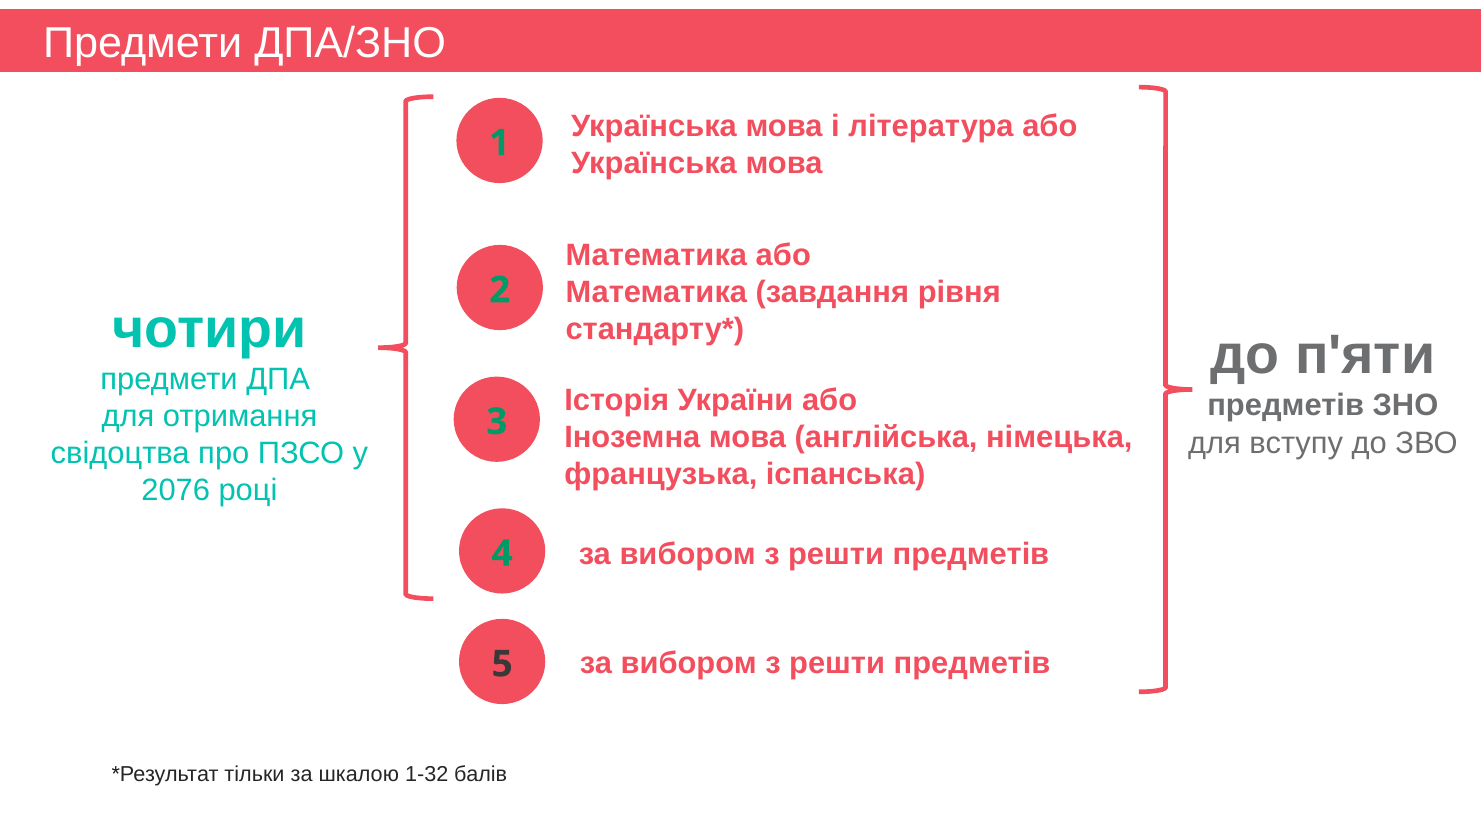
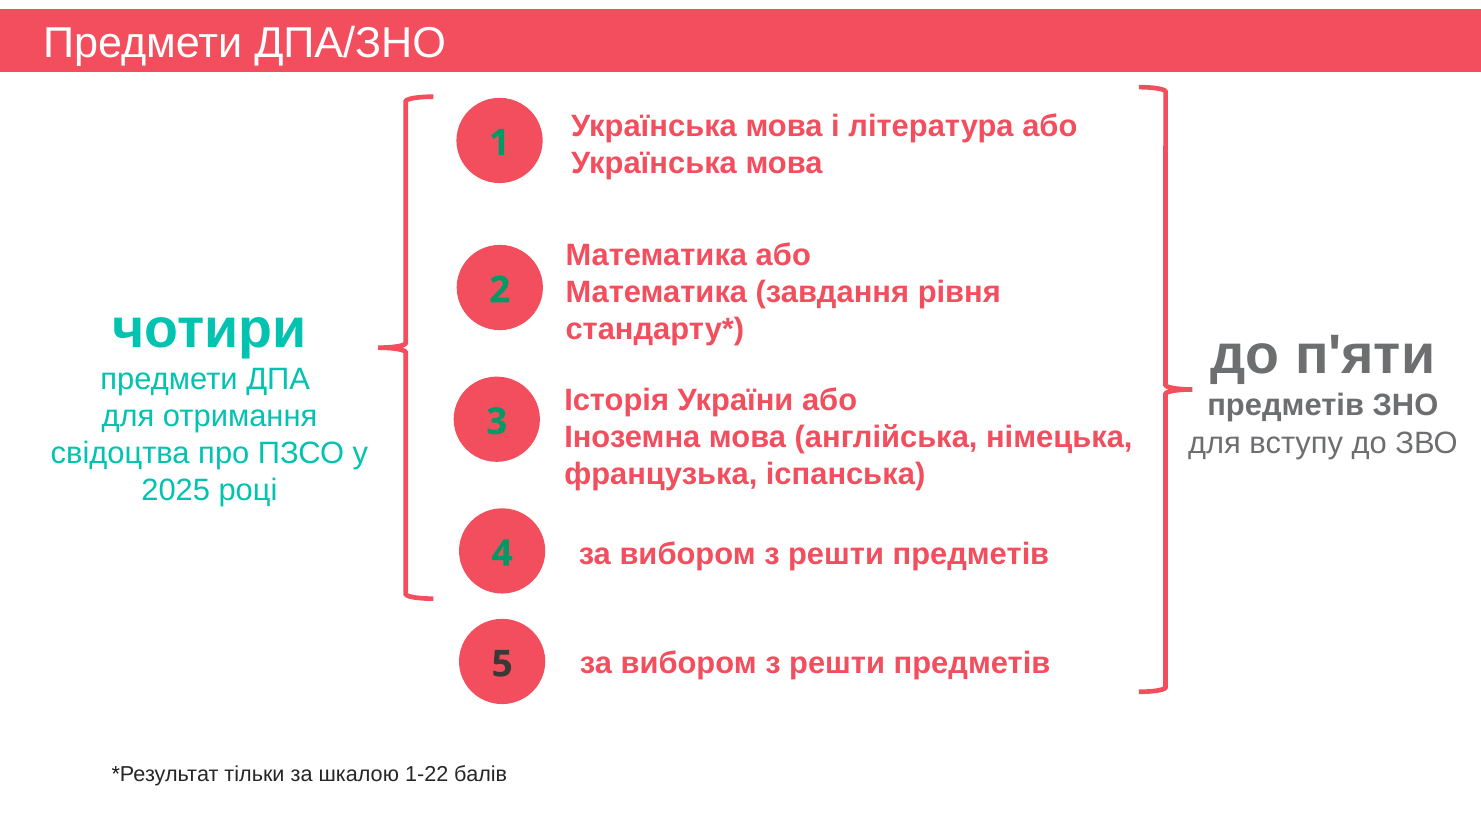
2076: 2076 -> 2025
1-32: 1-32 -> 1-22
